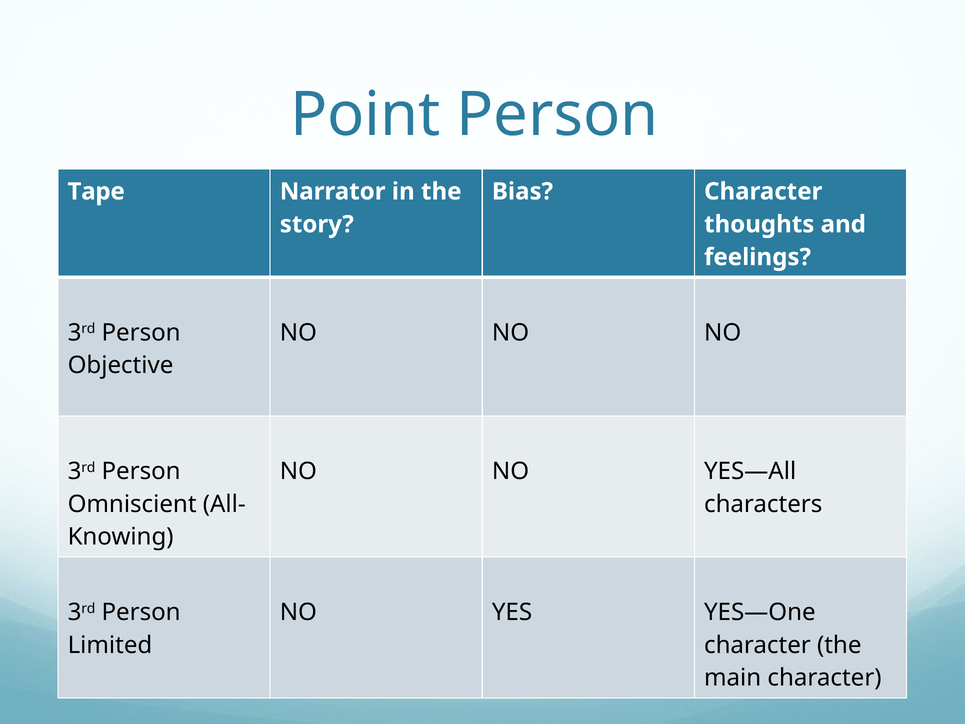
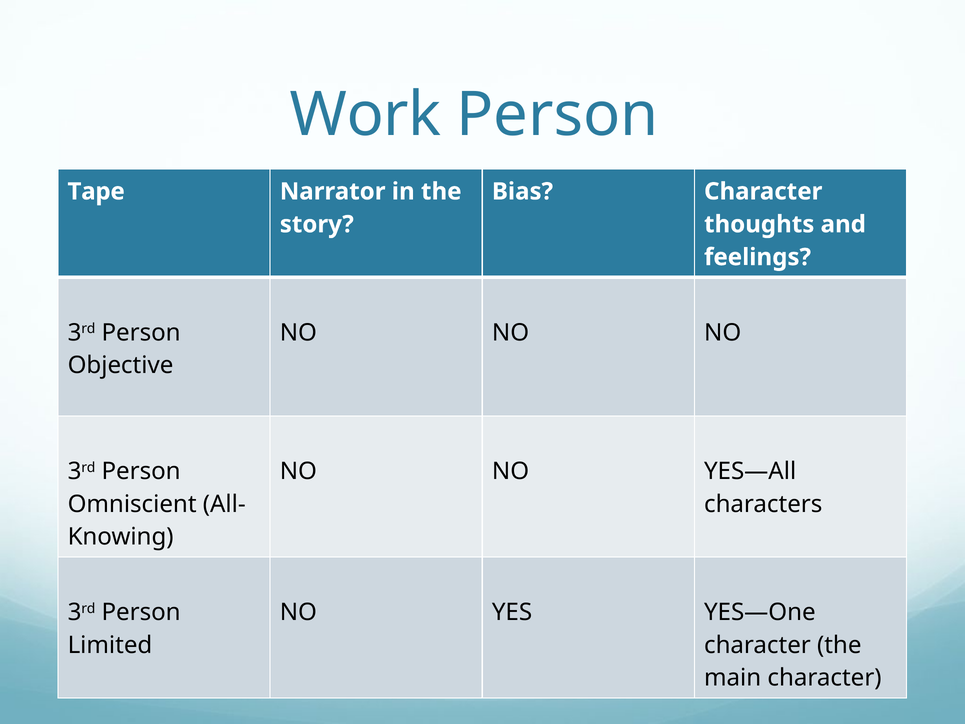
Point: Point -> Work
